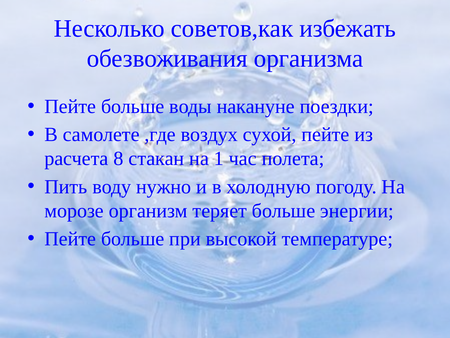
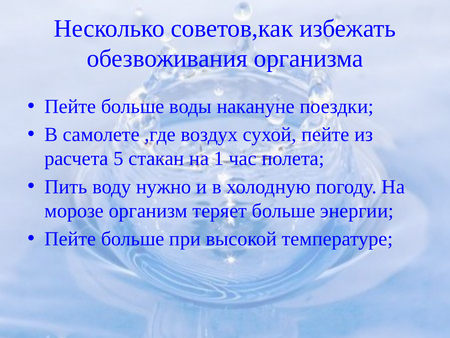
8: 8 -> 5
